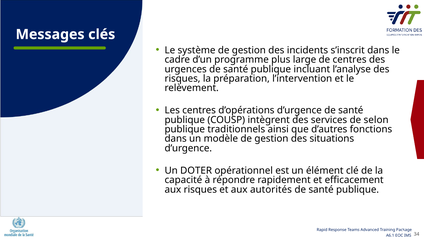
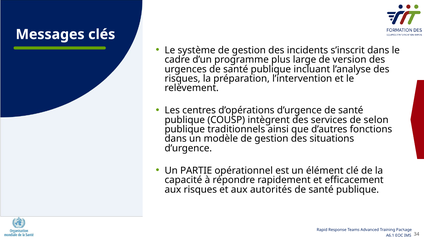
de centres: centres -> version
DOTER: DOTER -> PARTIE
